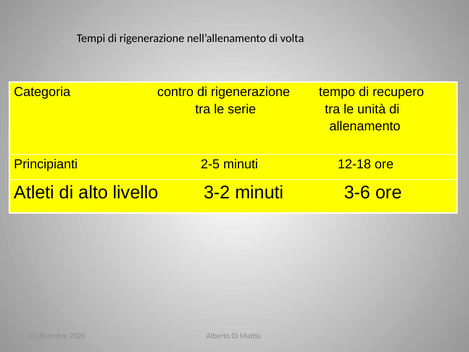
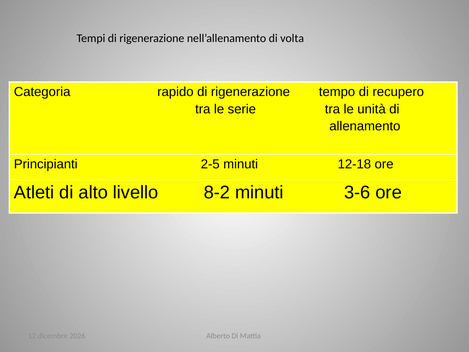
contro: contro -> rapido
3-2: 3-2 -> 8-2
